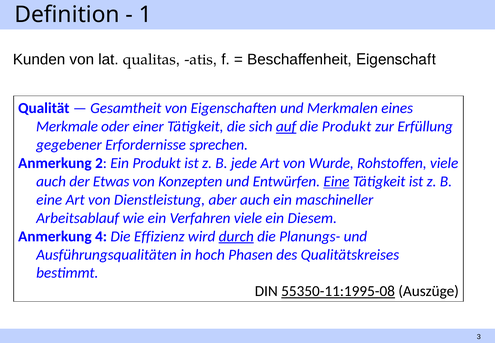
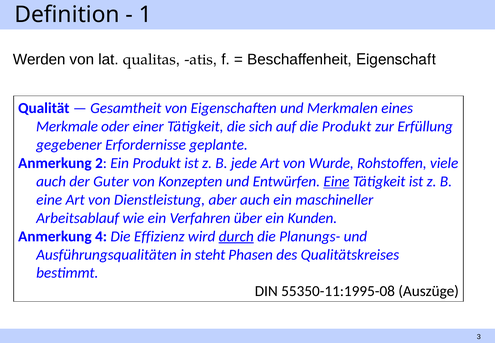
Kunden: Kunden -> Werden
auf underline: present -> none
sprechen: sprechen -> geplante
Etwas: Etwas -> Guter
Verfahren viele: viele -> über
Diesem: Diesem -> Kunden
hoch: hoch -> steht
55350-11:1995-08 underline: present -> none
